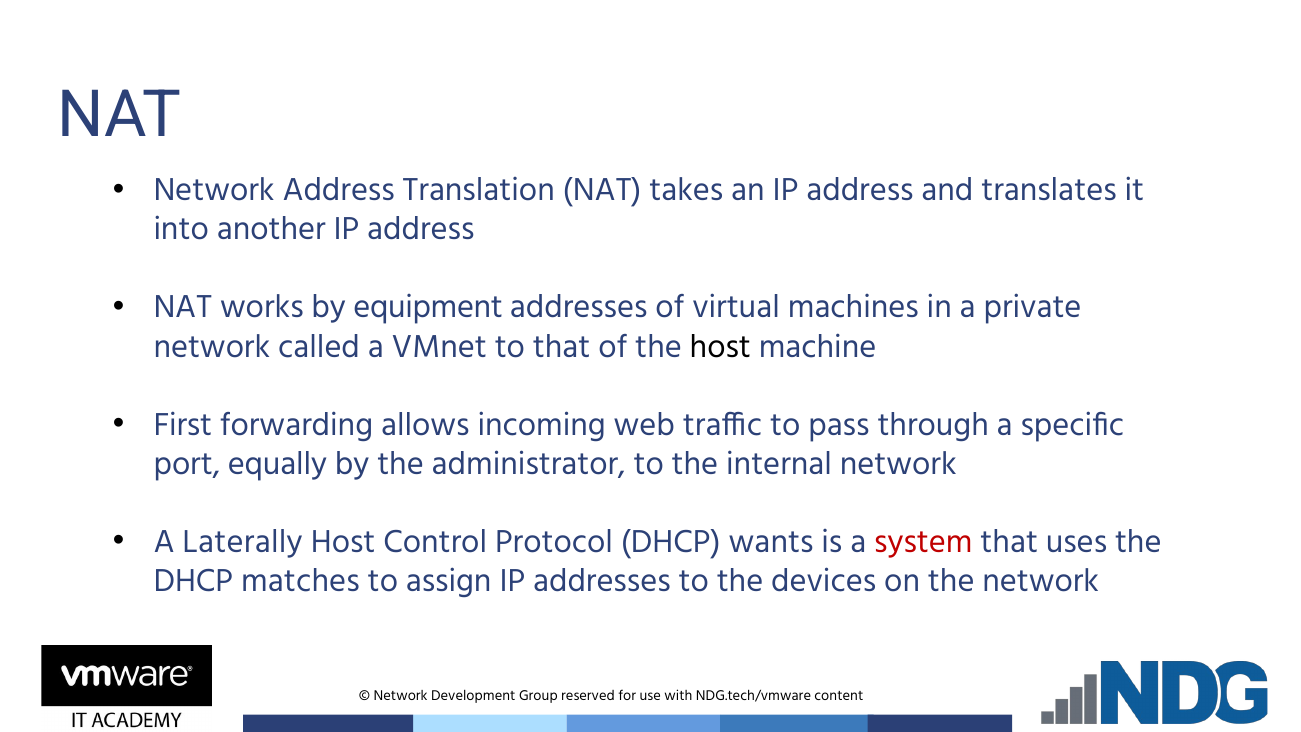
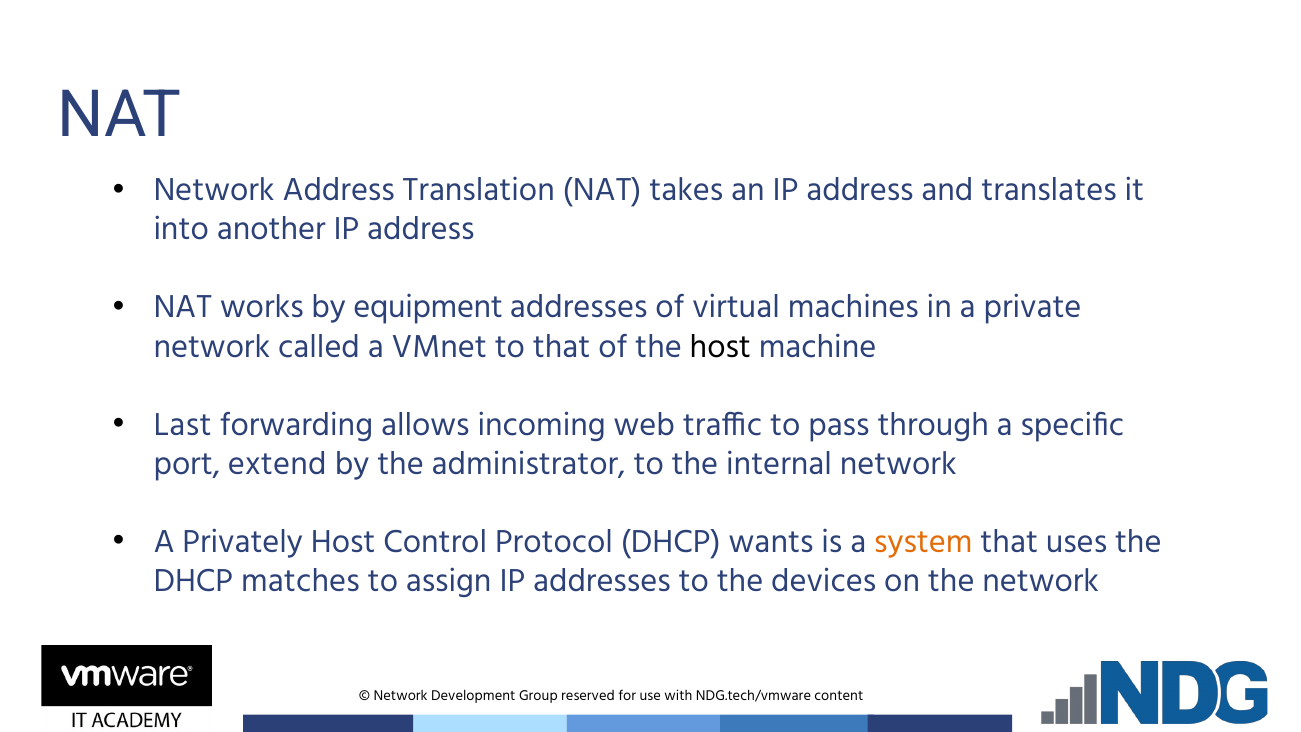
First: First -> Last
equally: equally -> extend
Laterally: Laterally -> Privately
system colour: red -> orange
